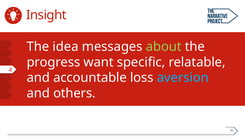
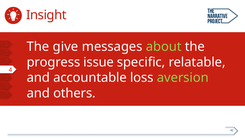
idea: idea -> give
want: want -> issue
aversion colour: light blue -> light green
